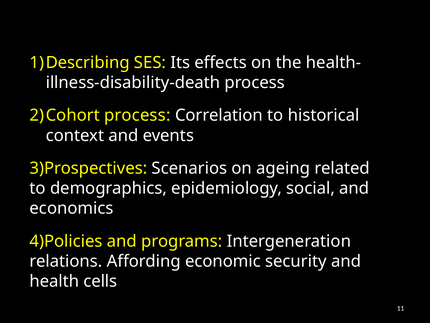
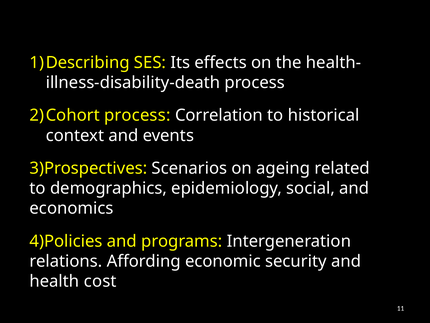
cells: cells -> cost
